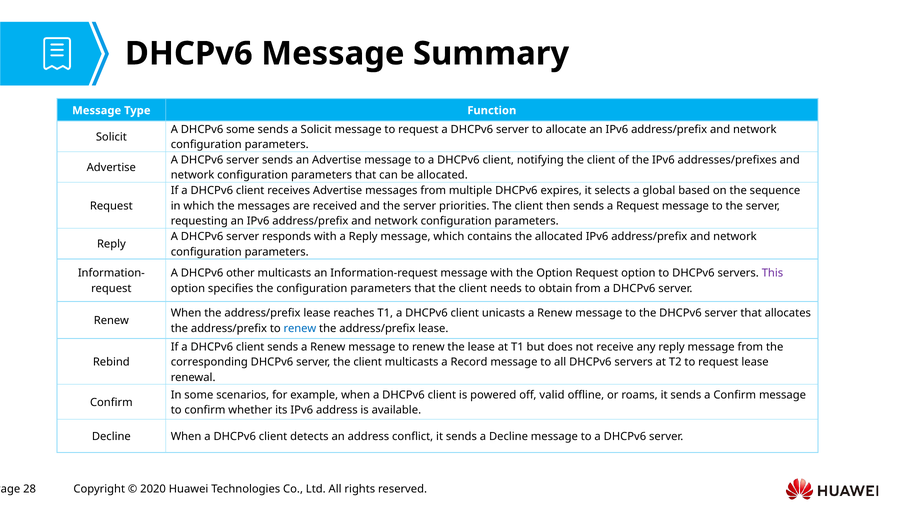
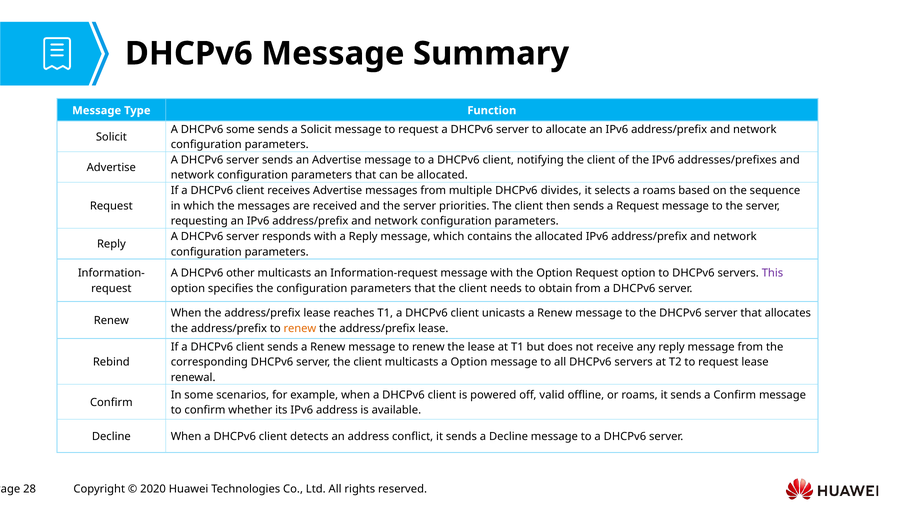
expires: expires -> divides
a global: global -> roams
renew at (300, 328) colour: blue -> orange
a Record: Record -> Option
